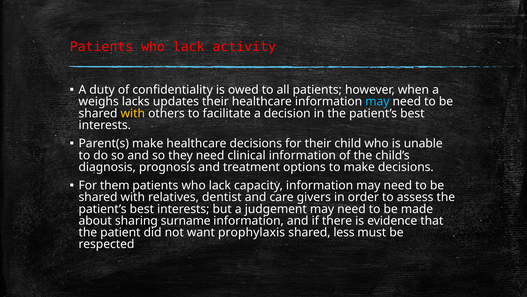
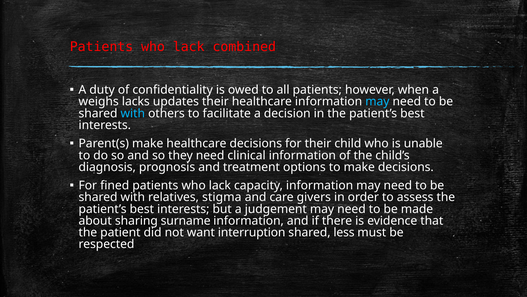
activity: activity -> combined
with at (133, 113) colour: yellow -> light blue
them: them -> ﬁned
dentist: dentist -> stigma
prophylaxis: prophylaxis -> interruption
